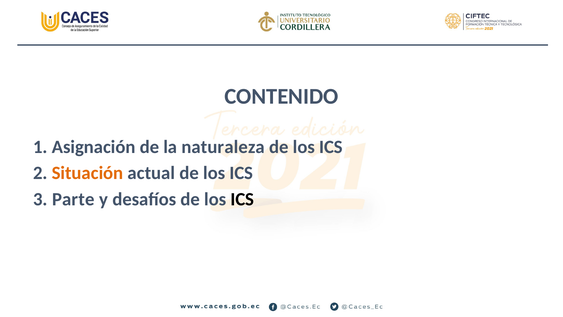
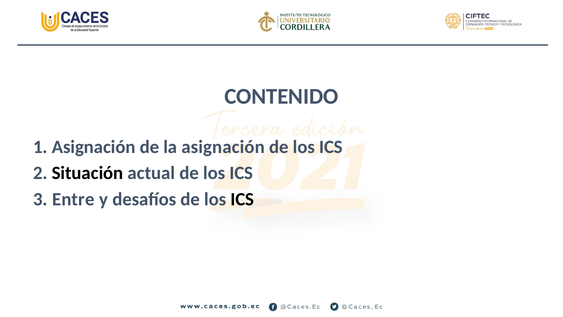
la naturaleza: naturaleza -> asignación
Situación colour: orange -> black
Parte: Parte -> Entre
